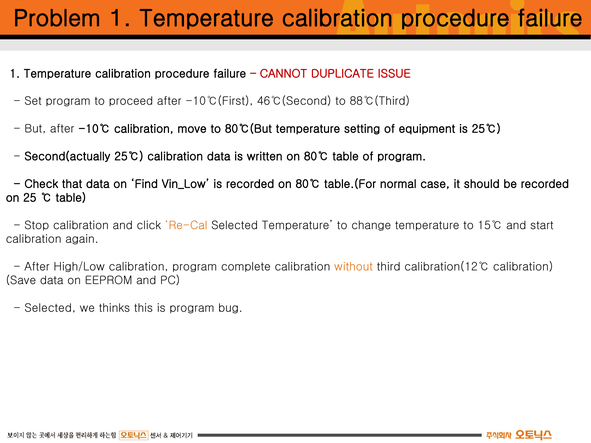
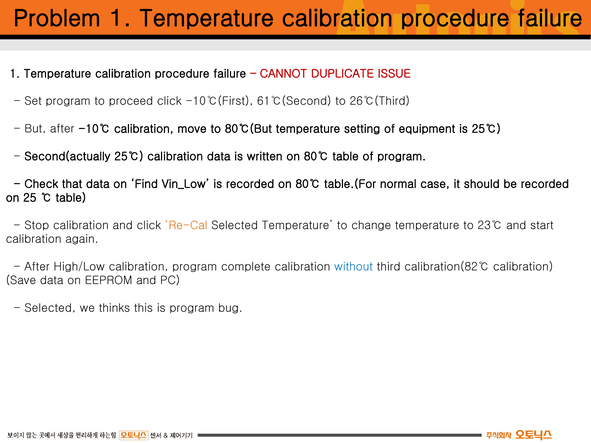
proceed after: after -> click
46℃(Second: 46℃(Second -> 61℃(Second
88℃(Third: 88℃(Third -> 26℃(Third
15℃: 15℃ -> 23℃
without colour: orange -> blue
calibration(12℃: calibration(12℃ -> calibration(82℃
